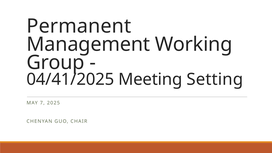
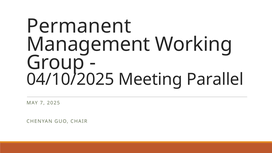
04/41/2025: 04/41/2025 -> 04/10/2025
Setting: Setting -> Parallel
